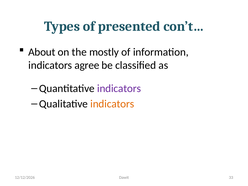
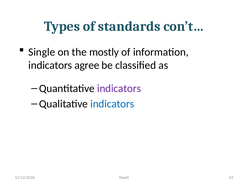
presented: presented -> standards
About: About -> Single
indicators at (112, 104) colour: orange -> blue
